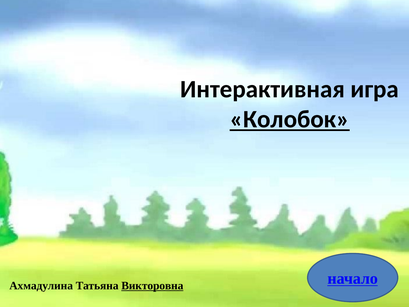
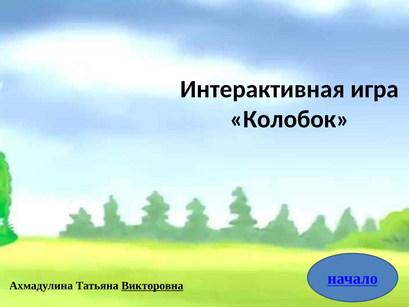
Колобок underline: present -> none
